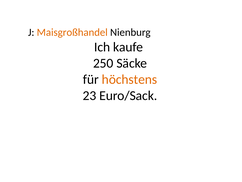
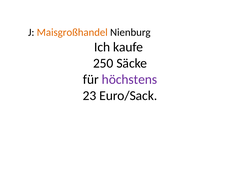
höchstens colour: orange -> purple
